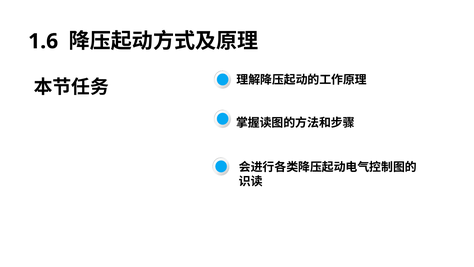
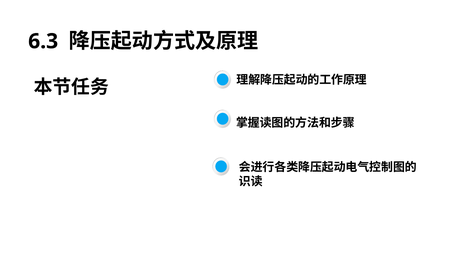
1.6: 1.6 -> 6.3
